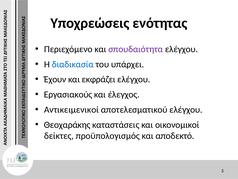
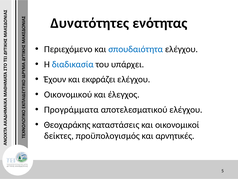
Υποχρεώσεις: Υποχρεώσεις -> Δυνατότητες
σπουδαιότητα colour: purple -> blue
Εργασιακούς: Εργασιακούς -> Οικονομικού
Αντικειμενικοί: Αντικειμενικοί -> Προγράμματα
αποδεκτό: αποδεκτό -> αρνητικές
